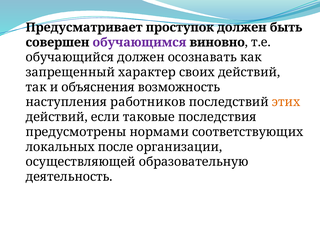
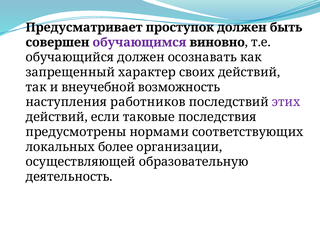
объяснения: объяснения -> внеучебной
этих colour: orange -> purple
после: после -> более
